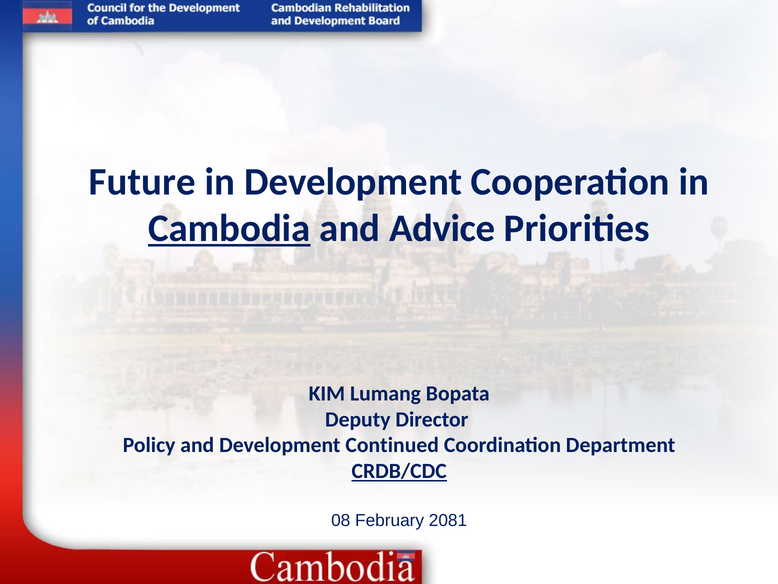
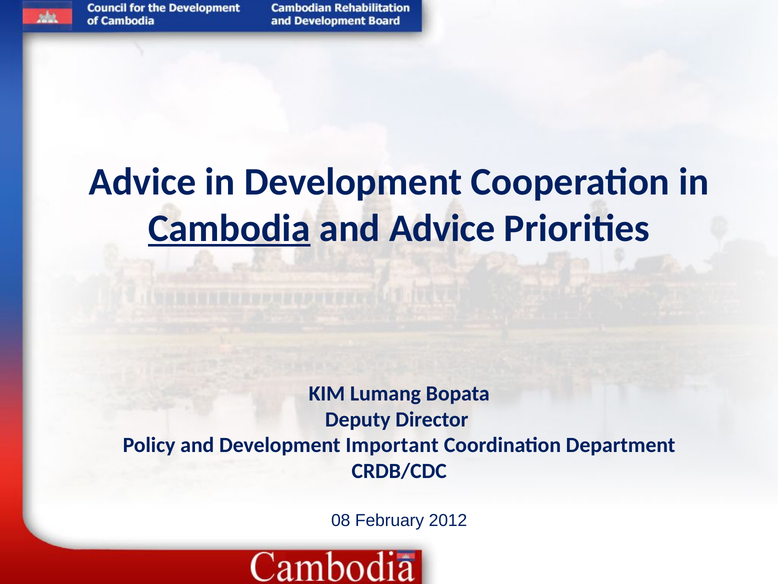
Future at (142, 182): Future -> Advice
Continued: Continued -> Important
CRDB/CDC underline: present -> none
2081: 2081 -> 2012
